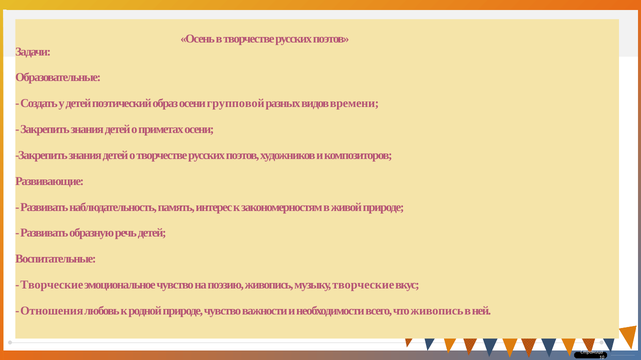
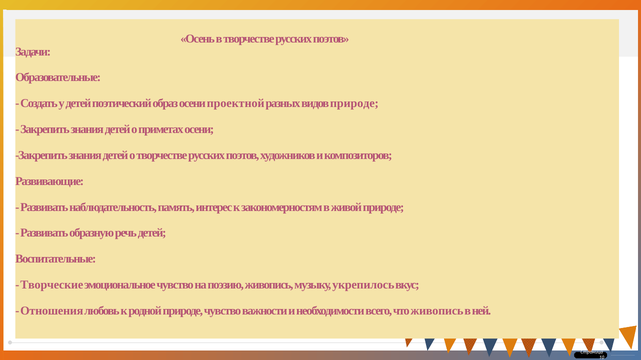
групповой: групповой -> проектной
видов времени: времени -> природе
музыку творческие: творческие -> укрепилось
